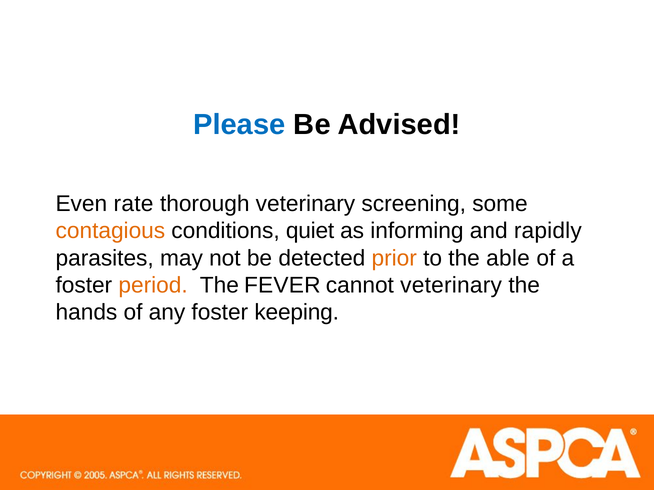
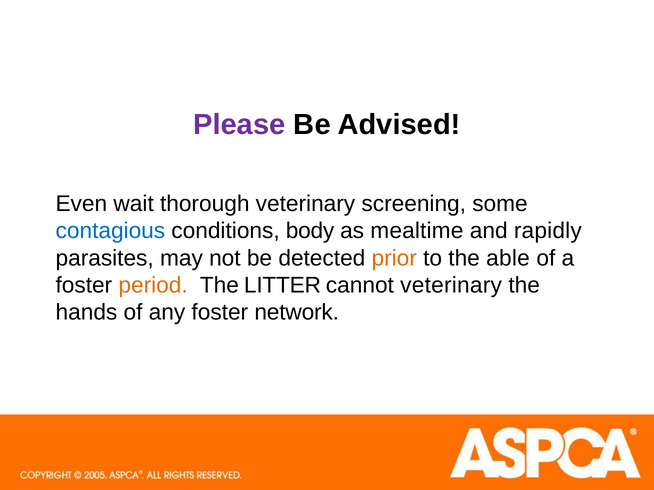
Please colour: blue -> purple
rate: rate -> wait
contagious colour: orange -> blue
quiet: quiet -> body
informing: informing -> mealtime
FEVER: FEVER -> LITTER
keeping: keeping -> network
